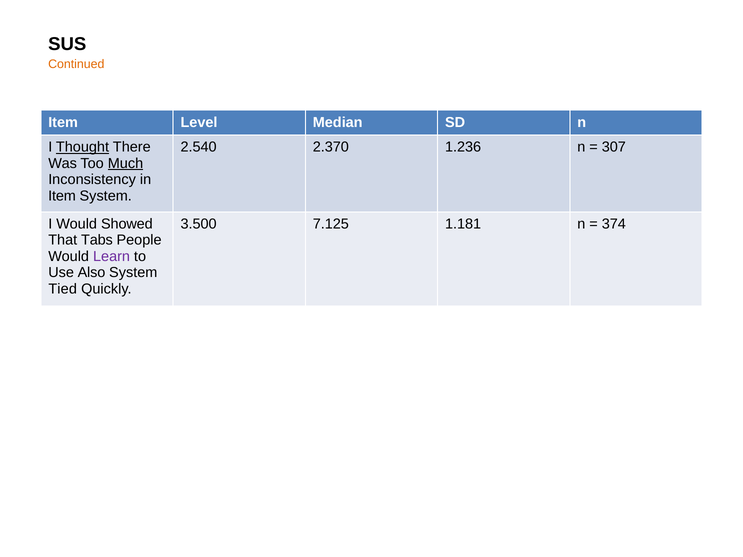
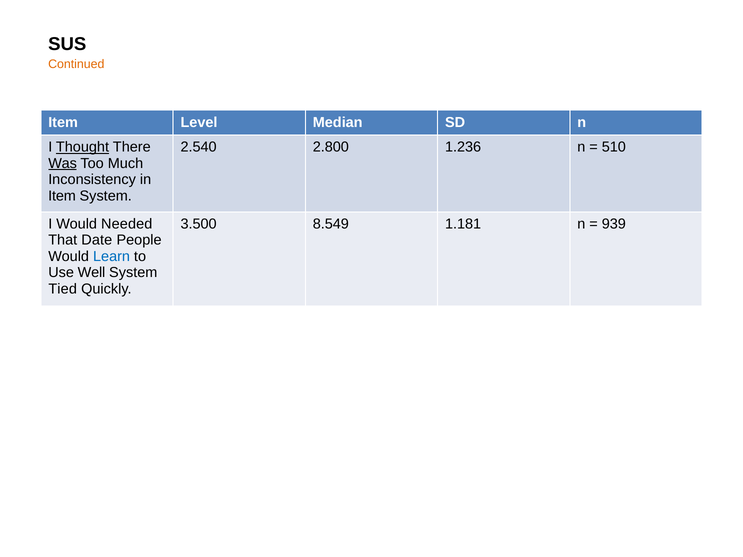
2.370: 2.370 -> 2.800
307: 307 -> 510
Was underline: none -> present
Much underline: present -> none
Showed: Showed -> Needed
7.125: 7.125 -> 8.549
374: 374 -> 939
Tabs: Tabs -> Date
Learn colour: purple -> blue
Also: Also -> Well
